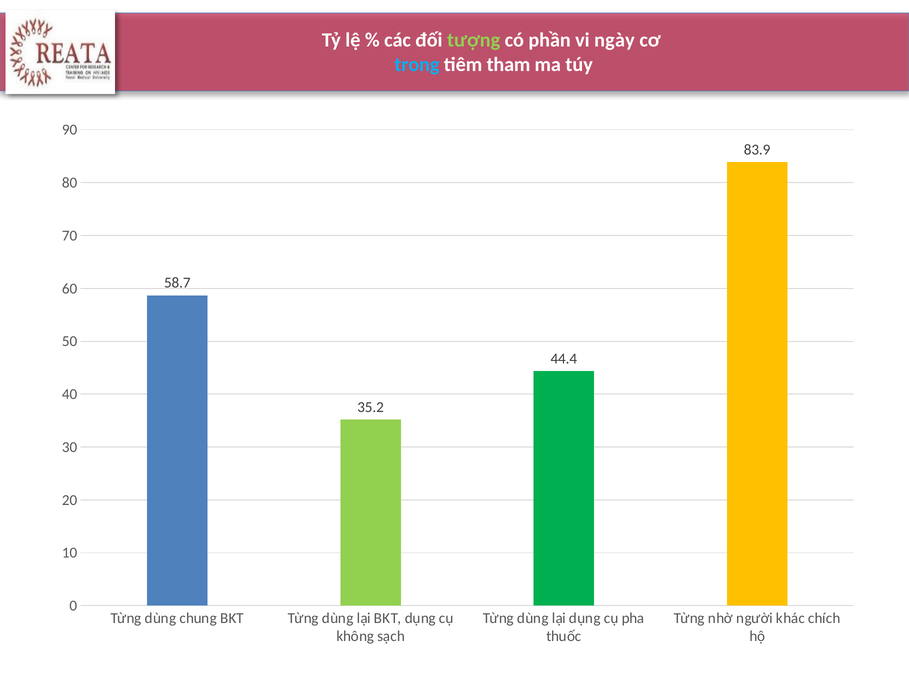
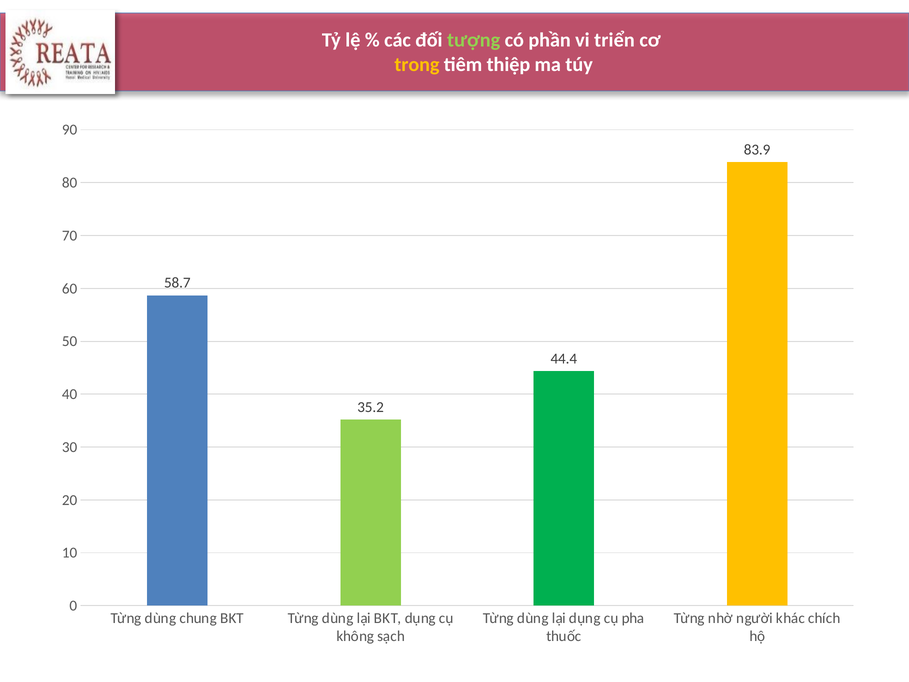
ngày: ngày -> triển
trong colour: light blue -> yellow
tham: tham -> thiệp
